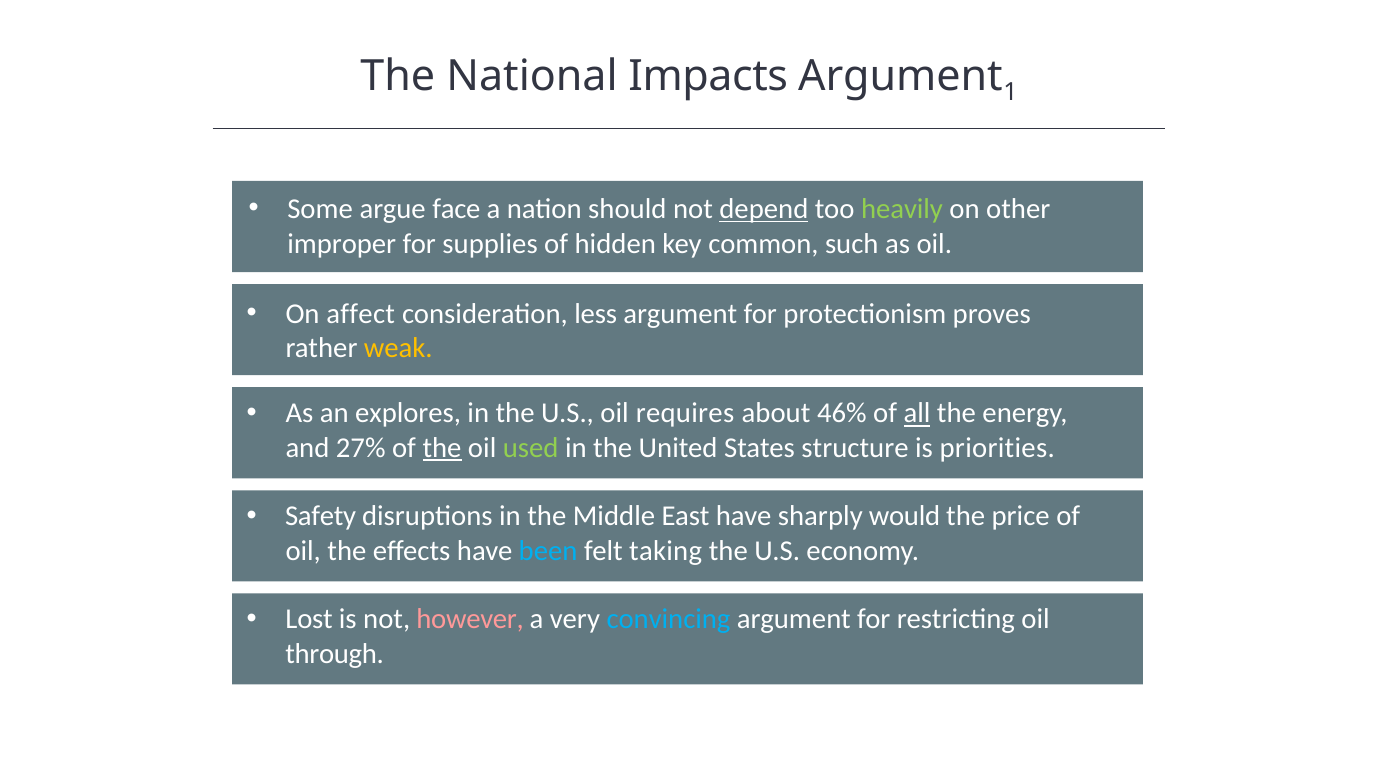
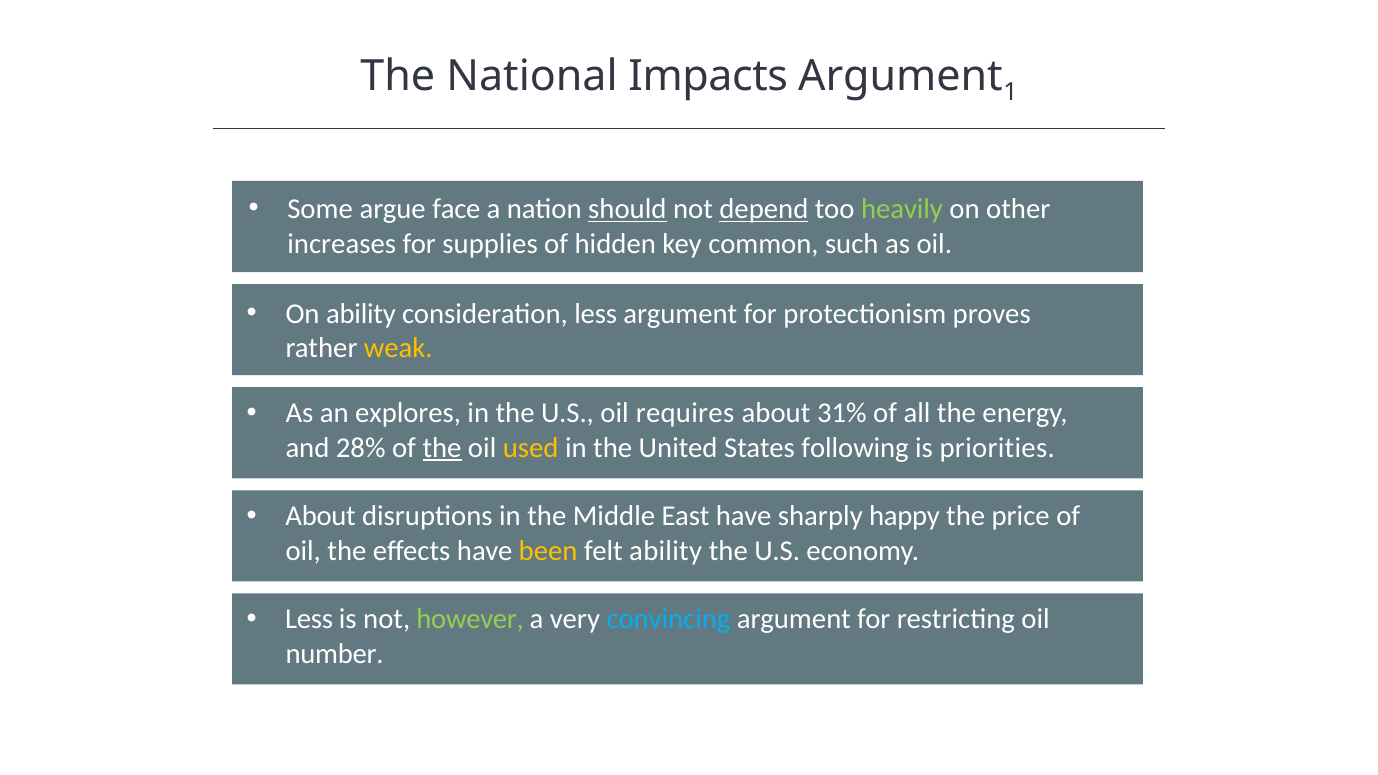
should underline: none -> present
improper: improper -> increases
On affect: affect -> ability
46%: 46% -> 31%
all underline: present -> none
27%: 27% -> 28%
used colour: light green -> yellow
structure: structure -> following
Safety at (321, 516): Safety -> About
would: would -> happy
been colour: light blue -> yellow
felt taking: taking -> ability
Lost at (309, 620): Lost -> Less
however colour: pink -> light green
through: through -> number
